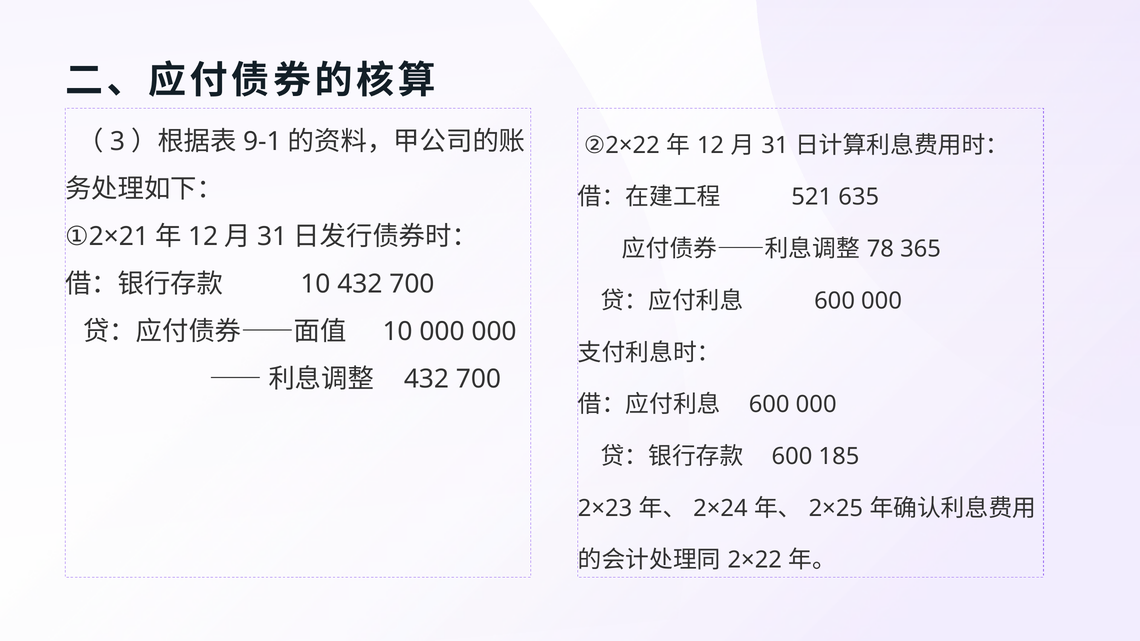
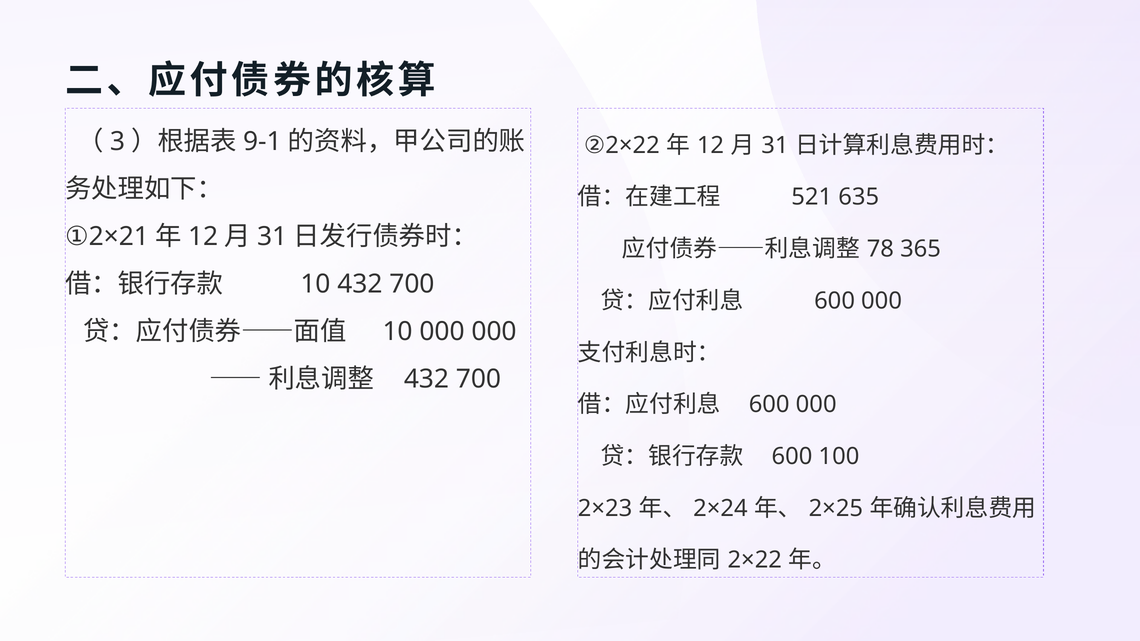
185: 185 -> 100
